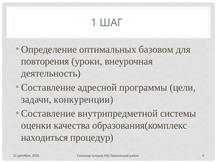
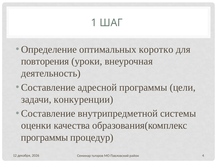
базовом: базовом -> коротко
находиться at (45, 137): находиться -> программы
